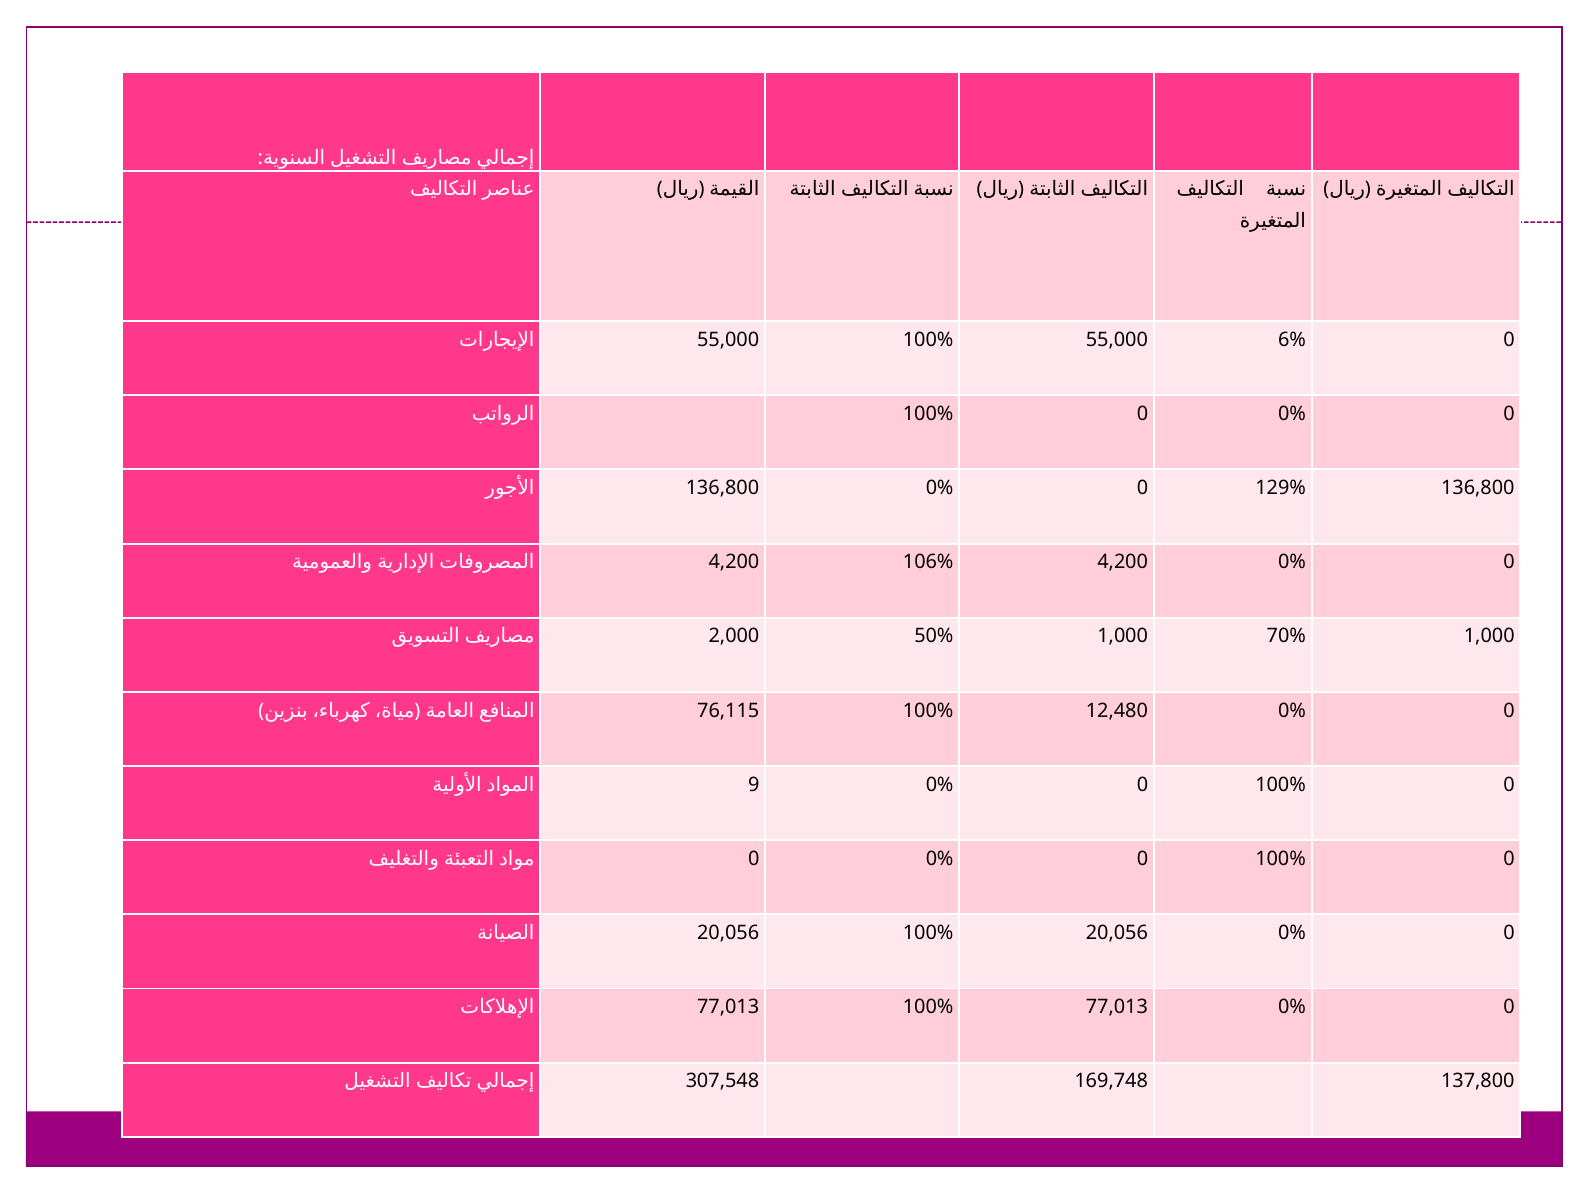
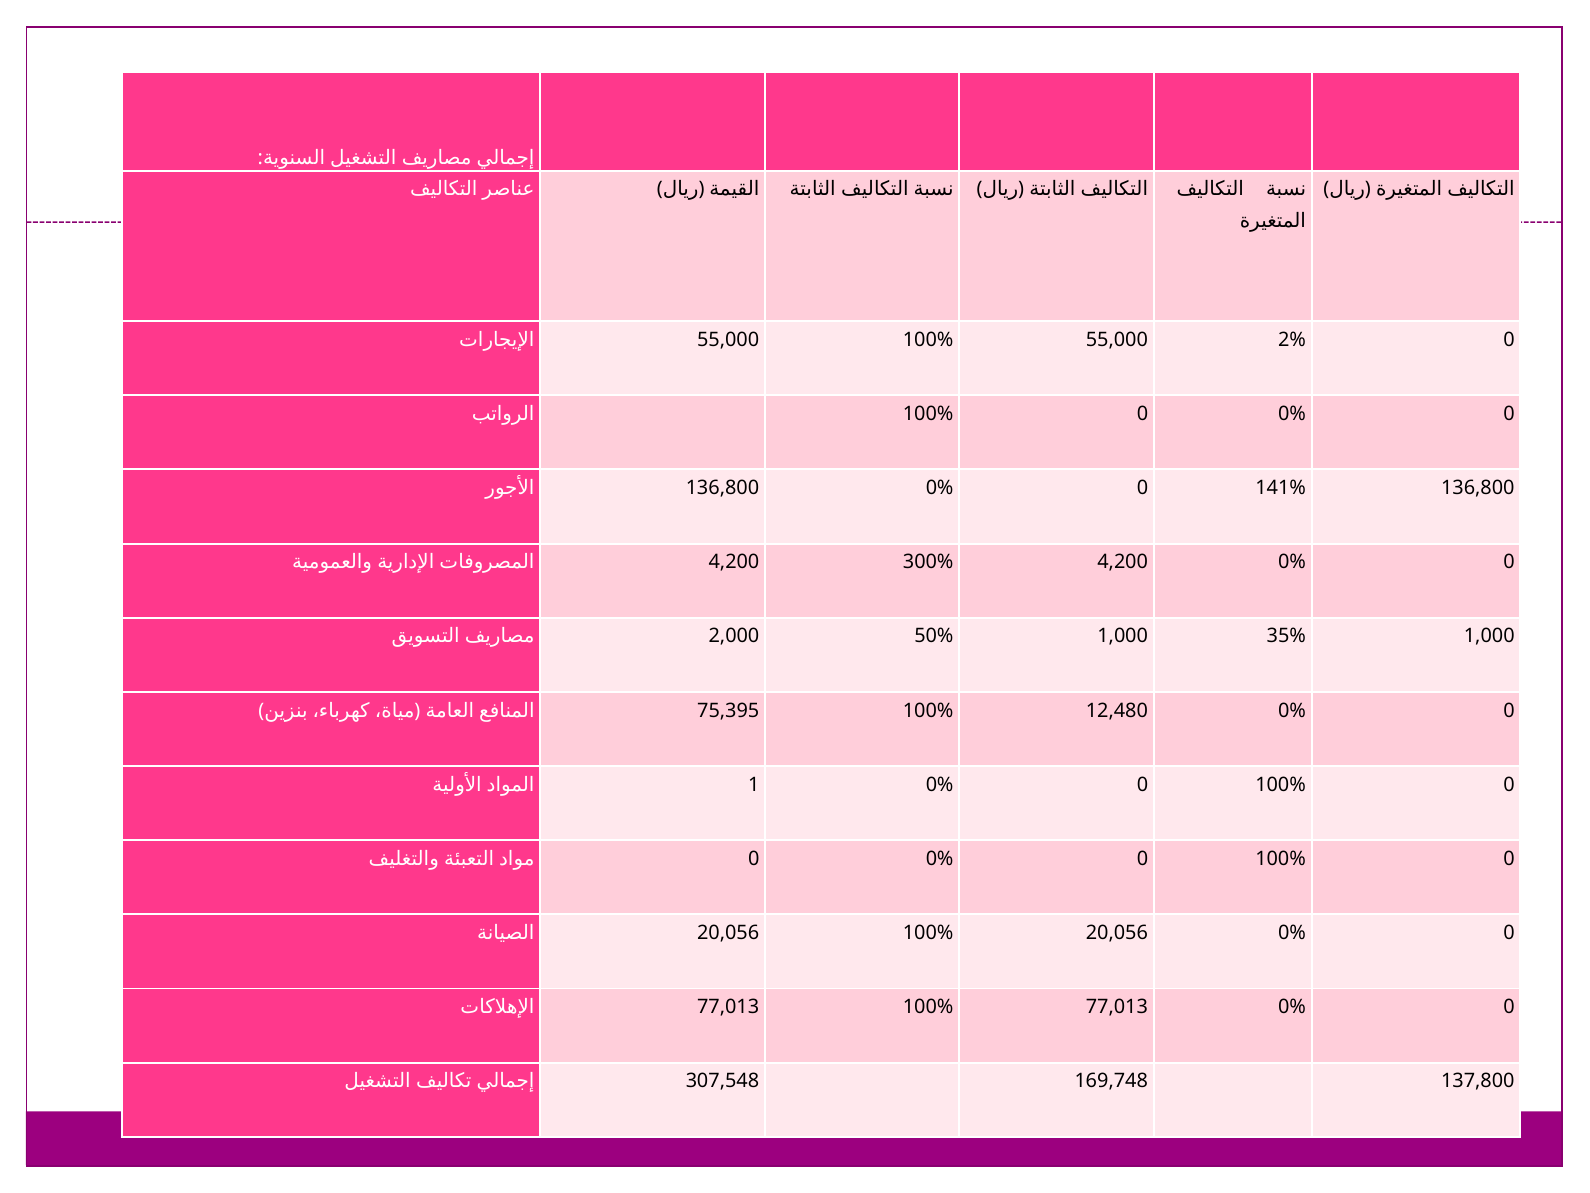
6%: 6% -> 2%
129%: 129% -> 141%
106%: 106% -> 300%
70%: 70% -> 35%
76,115: 76,115 -> 75,395
9: 9 -> 1
